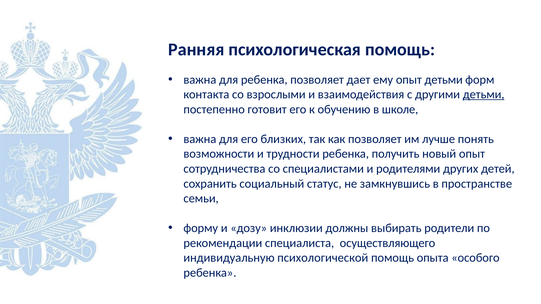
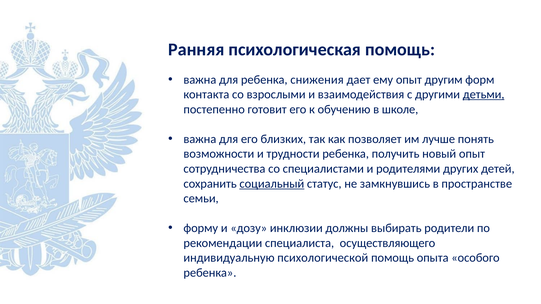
ребенка позволяет: позволяет -> снижения
опыт детьми: детьми -> другим
социальный underline: none -> present
